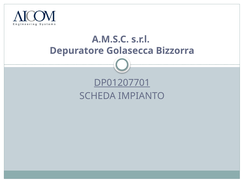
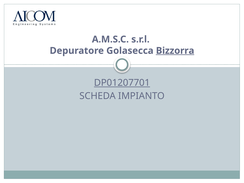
Bizzorra underline: none -> present
